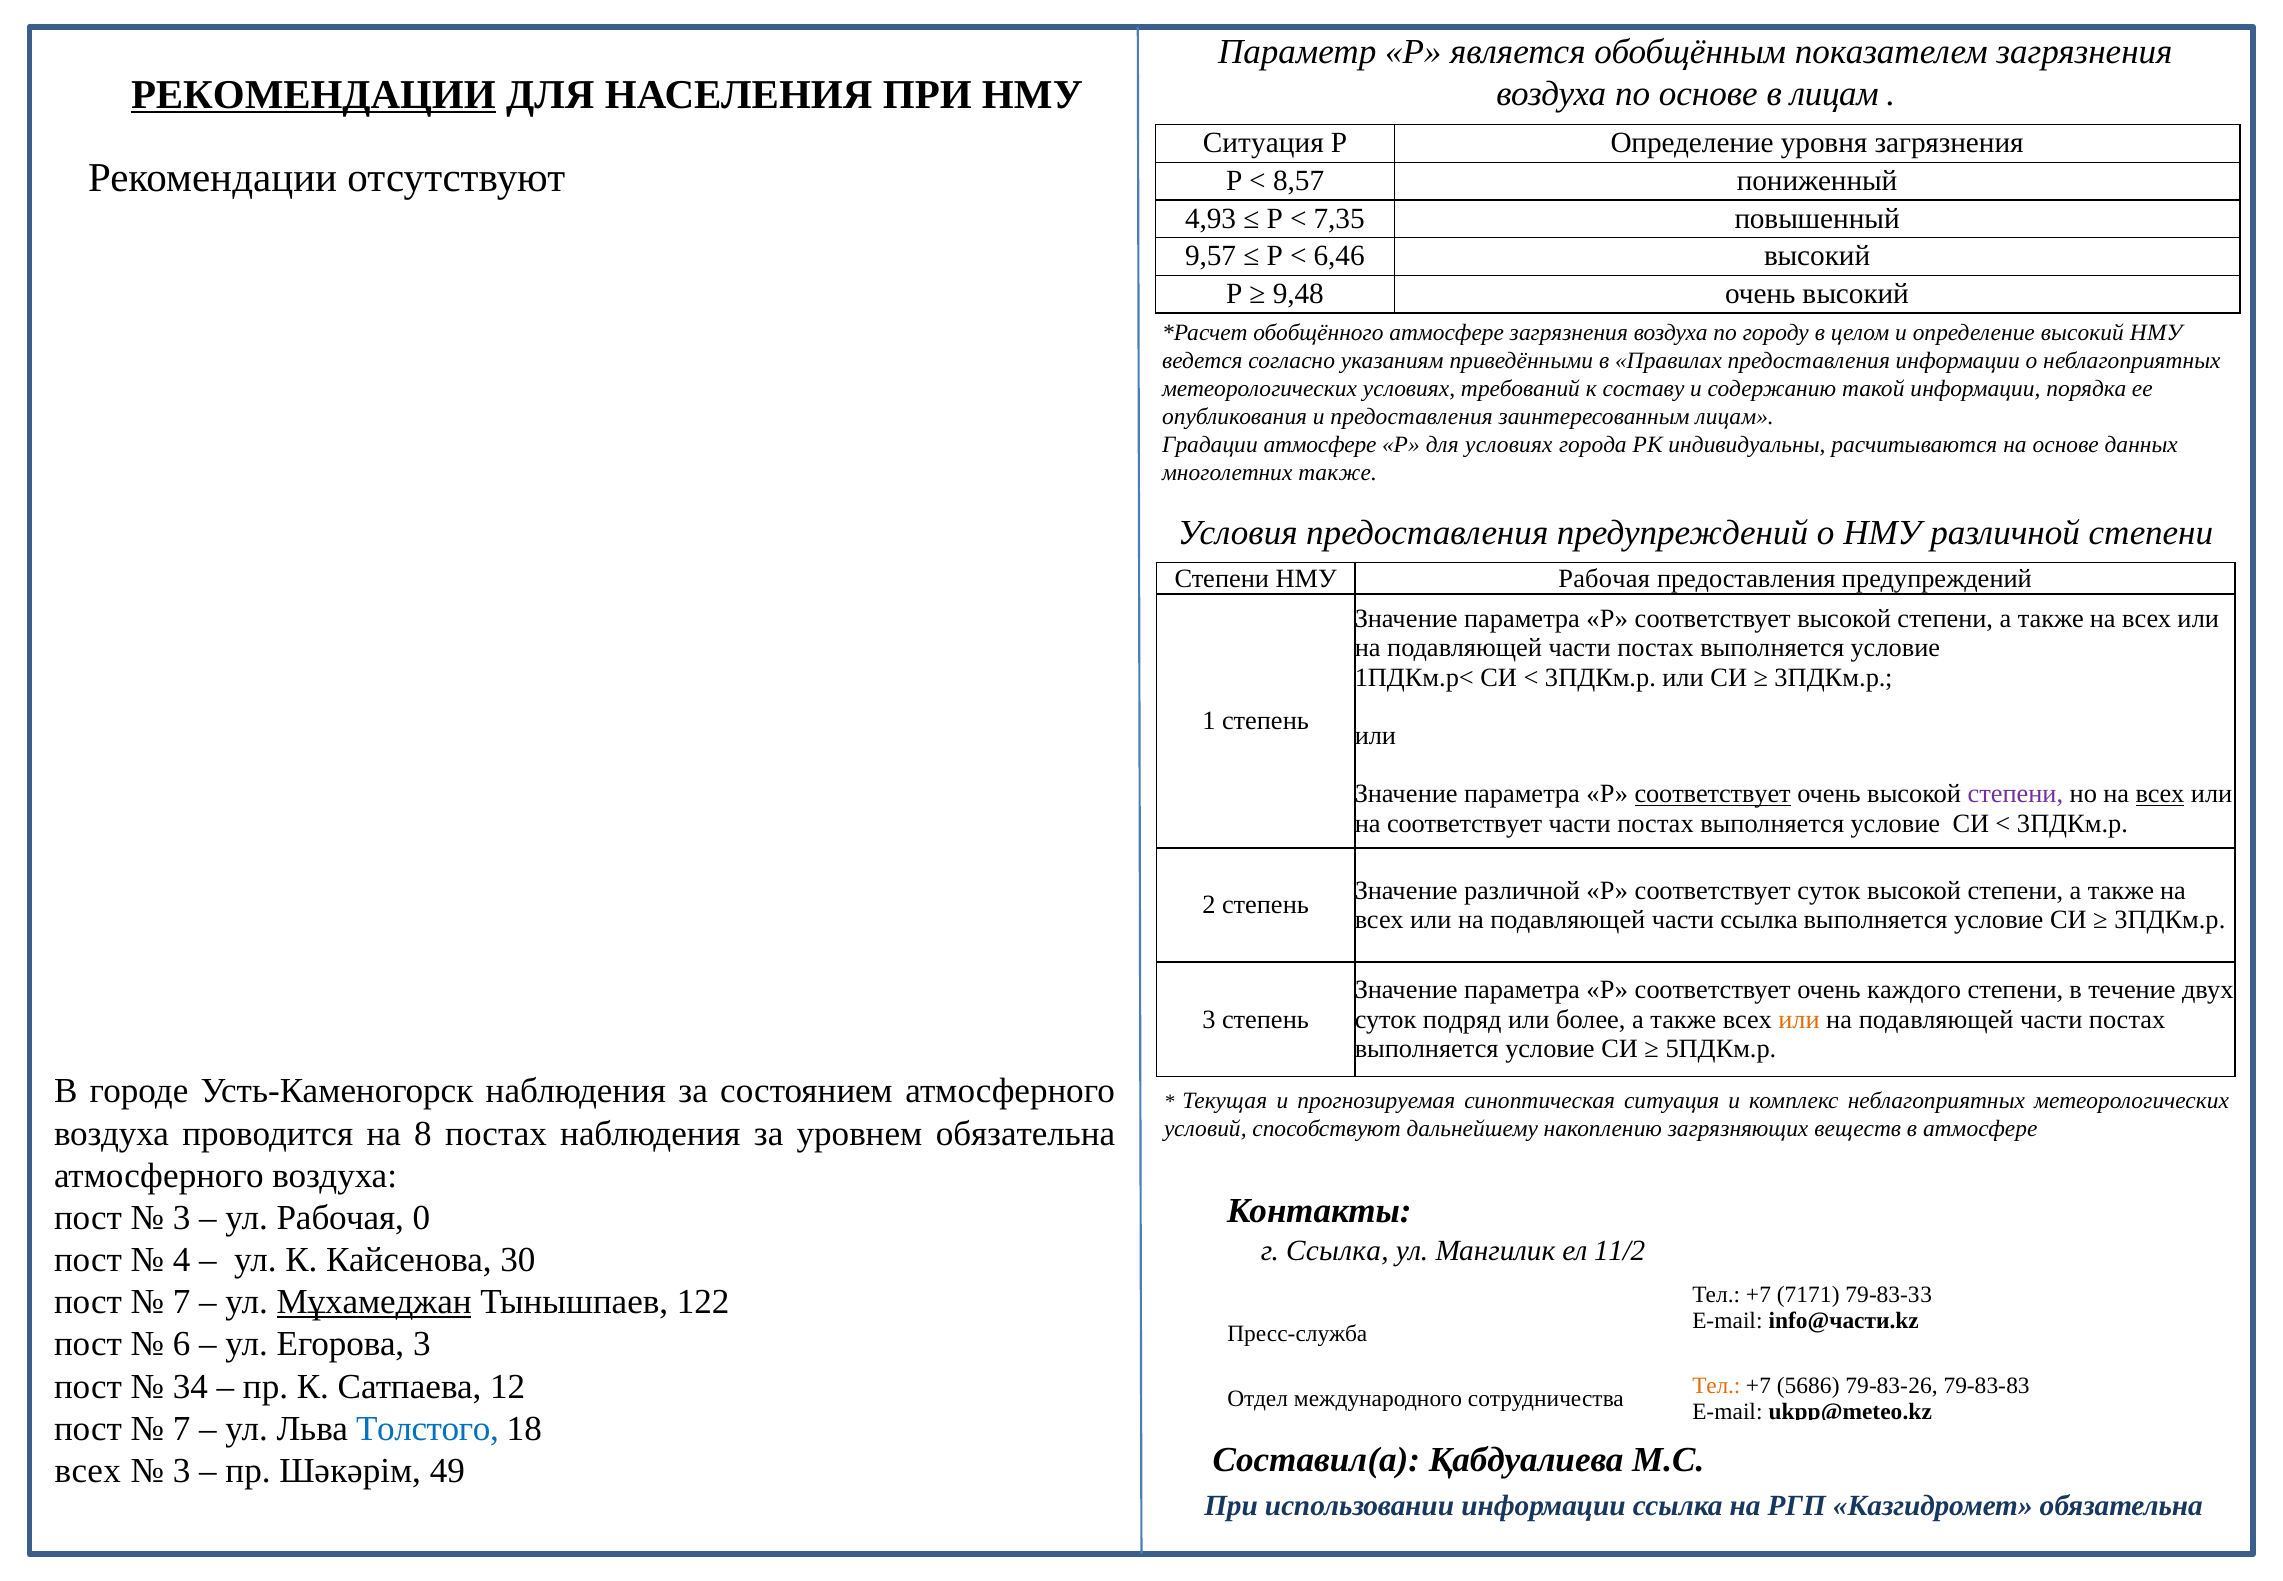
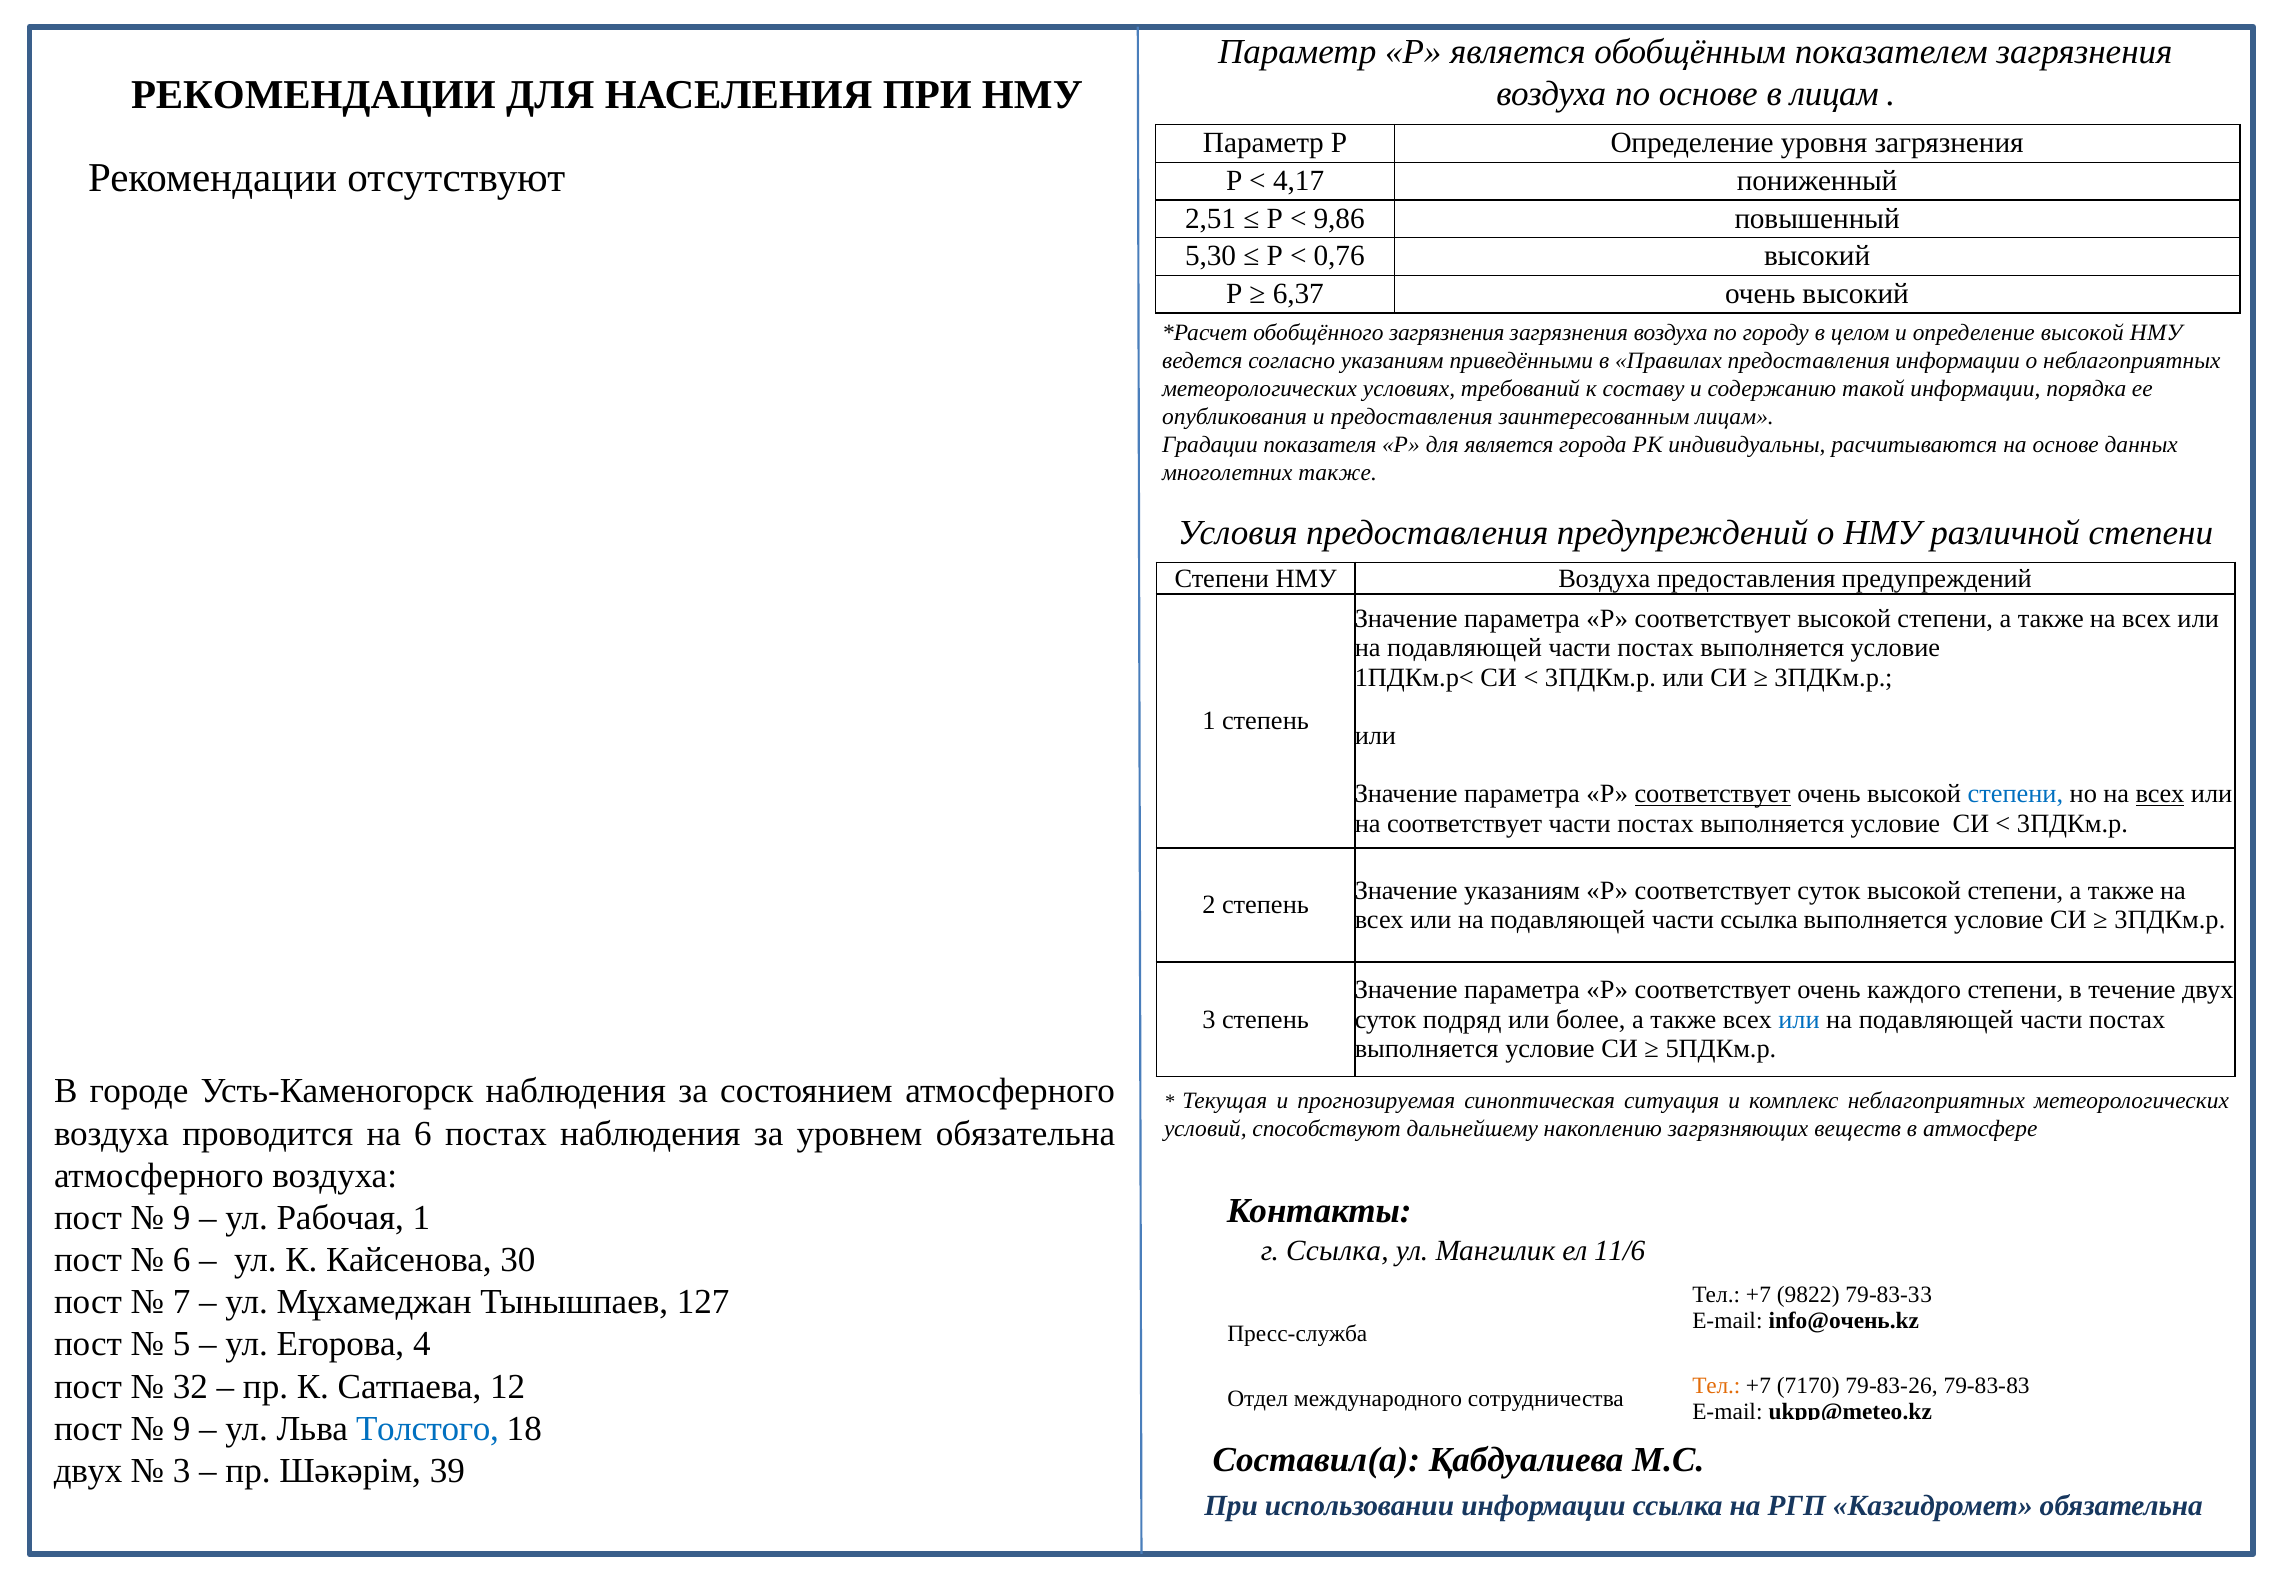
РЕКОМЕНДАЦИИ at (313, 95) underline: present -> none
Ситуация at (1263, 143): Ситуация -> Параметр
8,57: 8,57 -> 4,17
4,93: 4,93 -> 2,51
7,35: 7,35 -> 9,86
9,57: 9,57 -> 5,30
6,46: 6,46 -> 0,76
9,48: 9,48 -> 6,37
обобщённого атмосфере: атмосфере -> загрязнения
определение высокий: высокий -> высокой
Градации атмосфере: атмосфере -> показателя
для условиях: условиях -> является
НМУ Рабочая: Рабочая -> Воздуха
степени at (2015, 794) colour: purple -> blue
Значение различной: различной -> указаниям
или at (1799, 1019) colour: orange -> blue
на 8: 8 -> 6
3 at (182, 1217): 3 -> 9
Рабочая 0: 0 -> 1
11/2: 11/2 -> 11/6
4 at (182, 1260): 4 -> 6
7171: 7171 -> 9822
Мұхамеджан underline: present -> none
122: 122 -> 127
info@части.kz: info@части.kz -> info@очень.kz
6: 6 -> 5
Егорова 3: 3 -> 4
34: 34 -> 32
5686: 5686 -> 7170
7 at (182, 1428): 7 -> 9
всех at (88, 1470): всех -> двух
49: 49 -> 39
